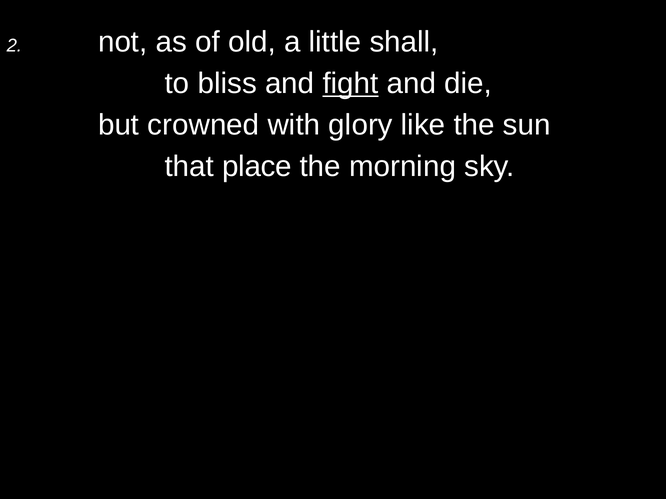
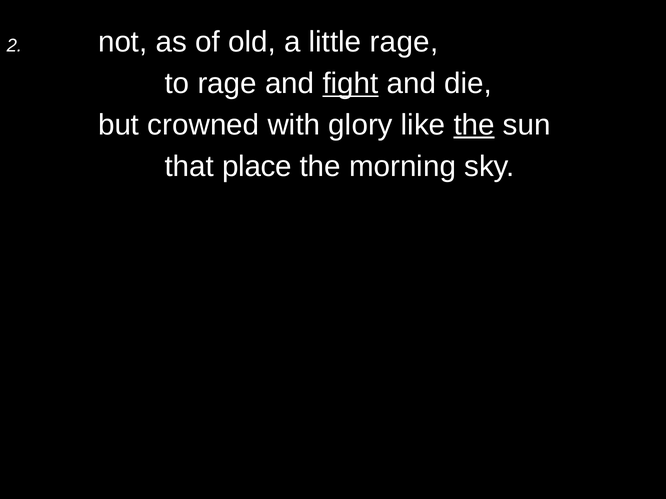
little shall: shall -> rage
to bliss: bliss -> rage
the at (474, 125) underline: none -> present
